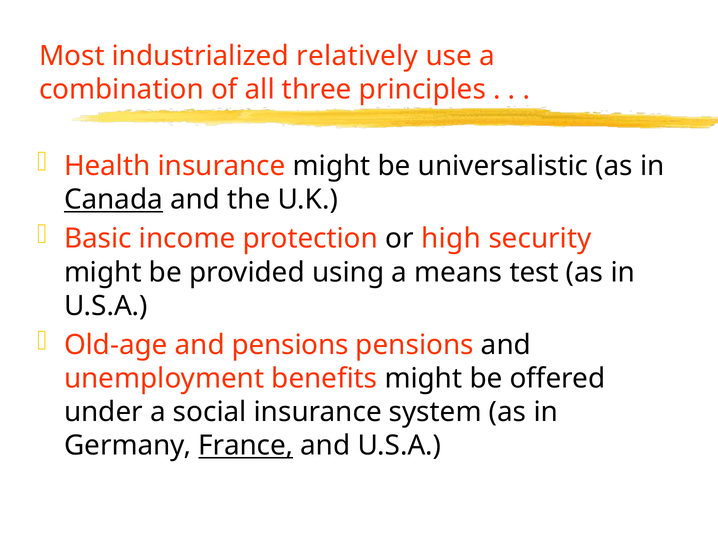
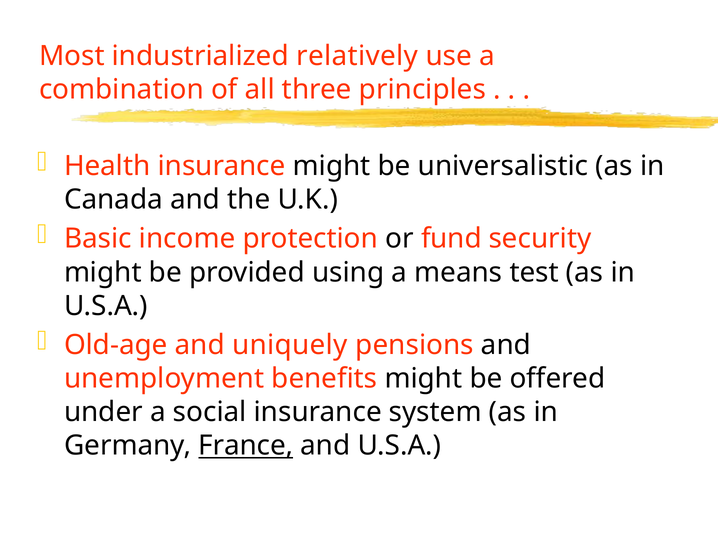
Canada underline: present -> none
high: high -> fund
and pensions: pensions -> uniquely
